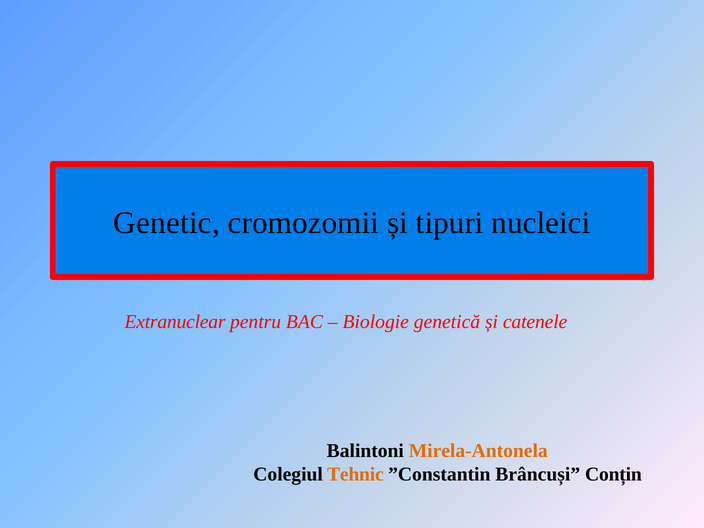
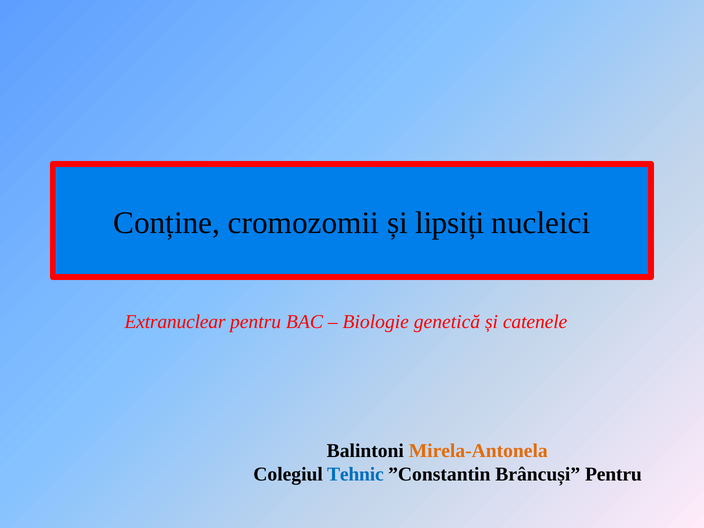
Genetic: Genetic -> Conține
tipuri: tipuri -> lipsiți
Tehnic colour: orange -> blue
Brâncuși Conțin: Conțin -> Pentru
